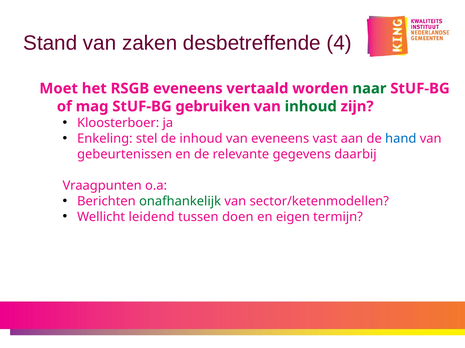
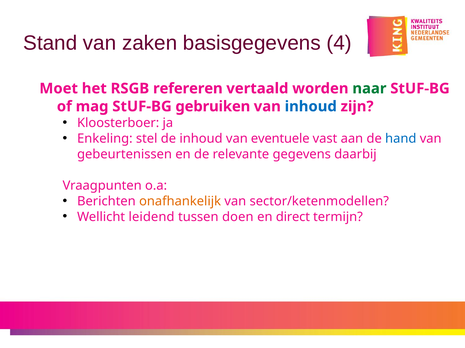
desbetreffende: desbetreffende -> basisgegevens
RSGB eveneens: eveneens -> refereren
inhoud at (311, 107) colour: green -> blue
van eveneens: eveneens -> eventuele
onafhankelijk colour: green -> orange
eigen: eigen -> direct
